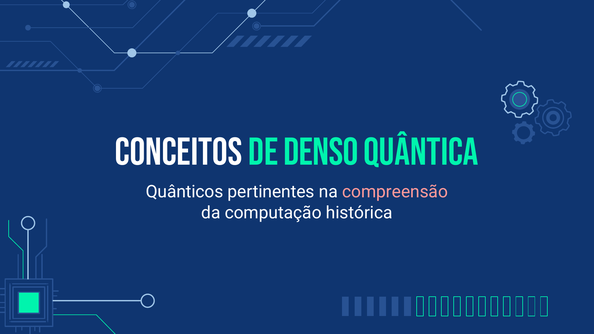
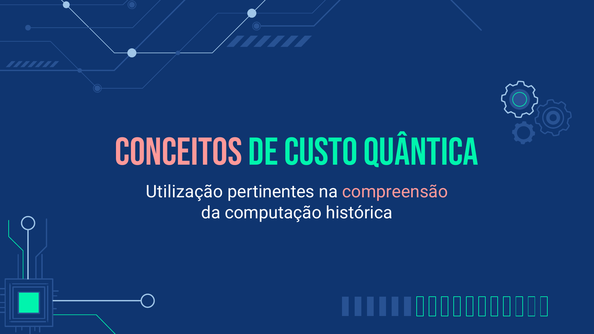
Conceitos colour: white -> pink
denso: denso -> custo
Quânticos: Quânticos -> Utilização
